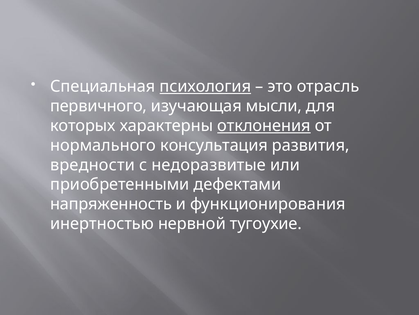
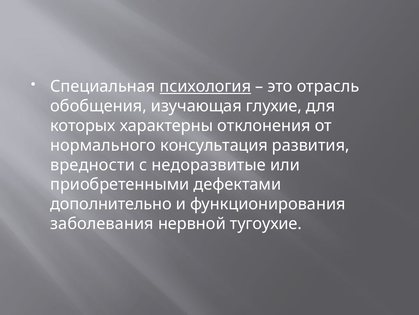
первичного: первичного -> обобщения
мысли: мысли -> глухие
отклонения underline: present -> none
напряженность: напряженность -> дополнительно
инертностью: инертностью -> заболевания
